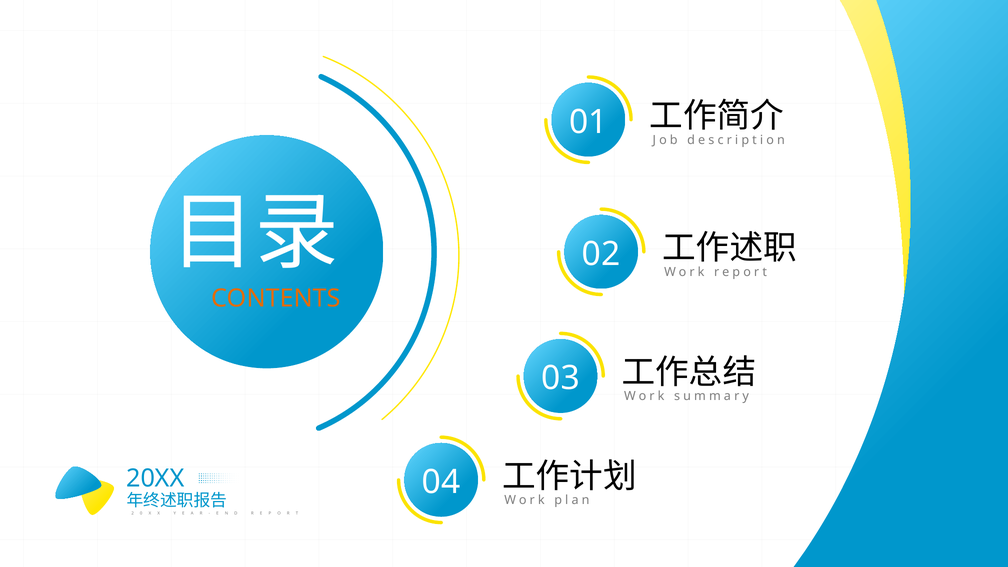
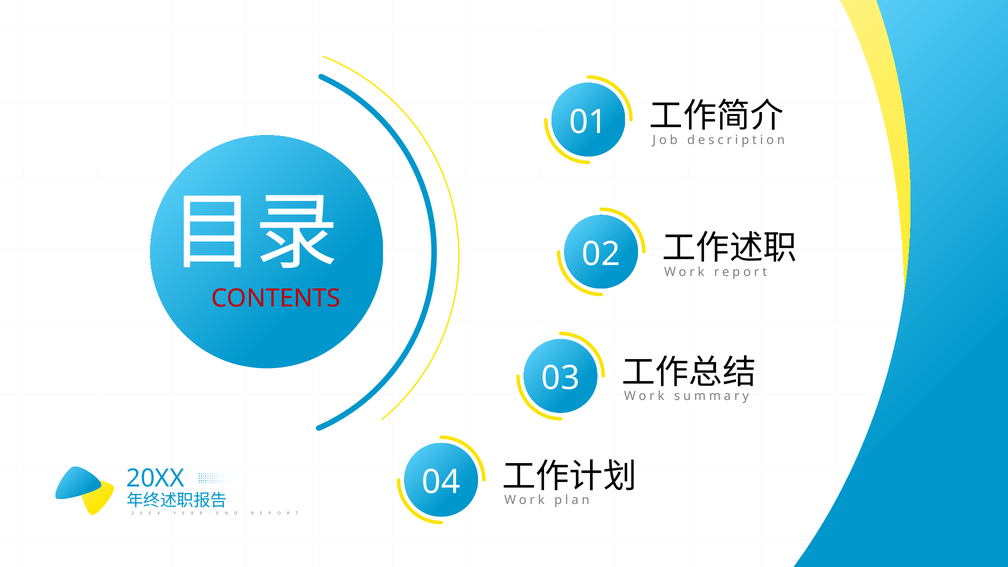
CONTENTS colour: orange -> red
